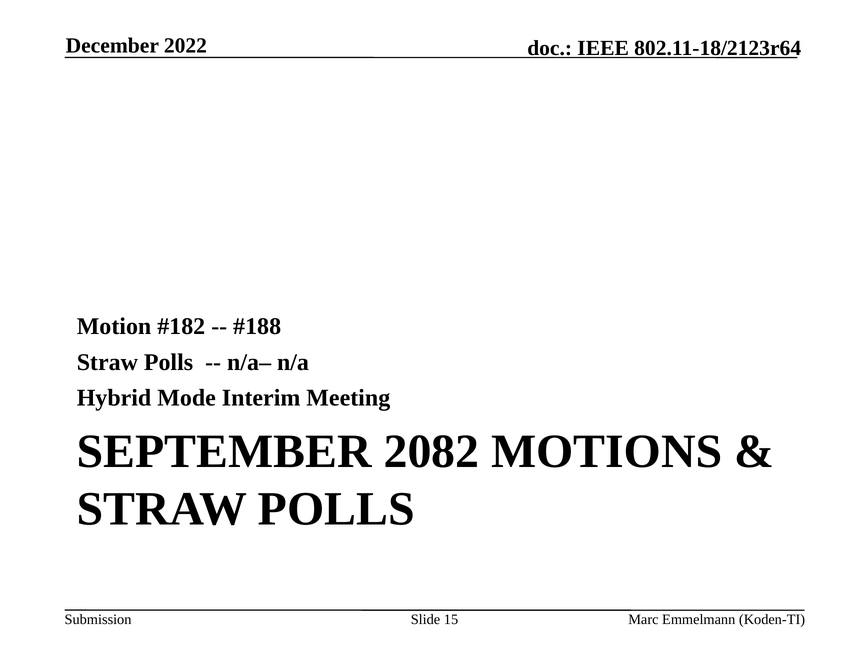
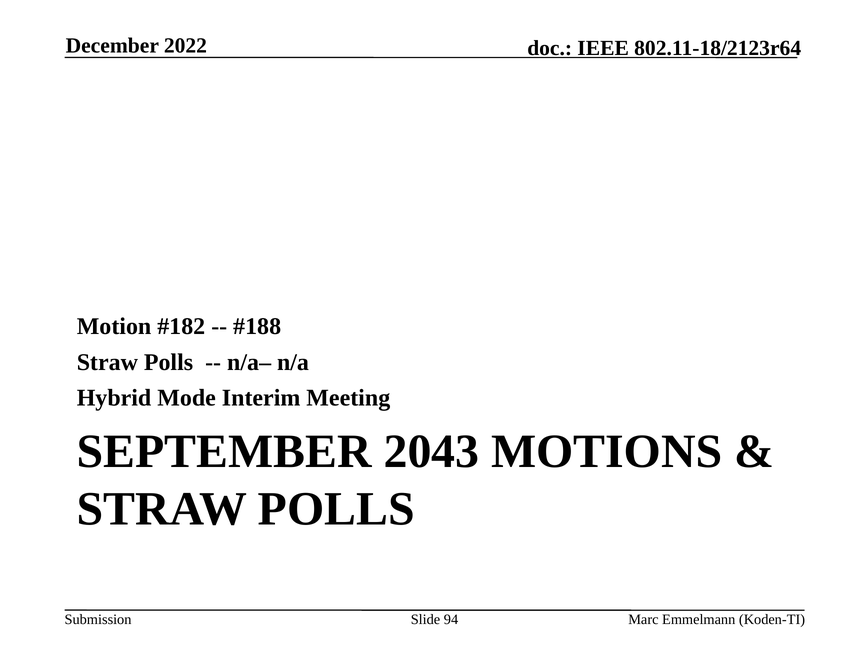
2082: 2082 -> 2043
15: 15 -> 94
